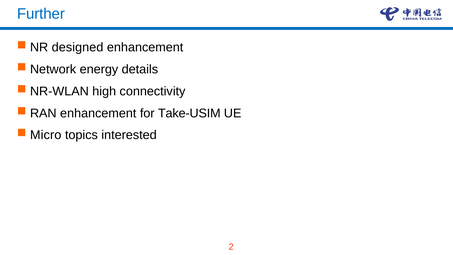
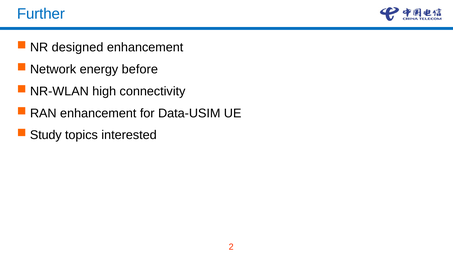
details: details -> before
Take-USIM: Take-USIM -> Data-USIM
Micro: Micro -> Study
